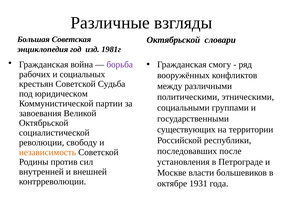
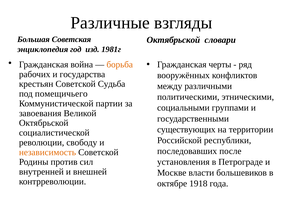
борьба colour: purple -> orange
смогу: смогу -> черты
социальных: социальных -> государства
юридическом: юридическом -> помещичьего
1931: 1931 -> 1918
